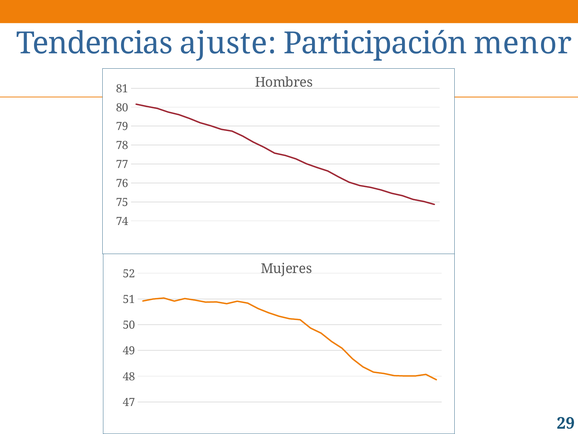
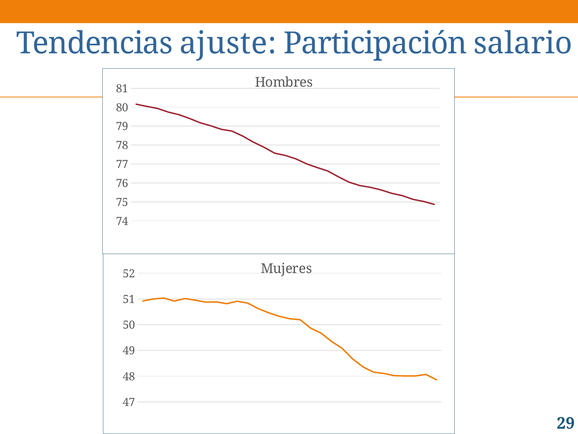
menor: menor -> salario
